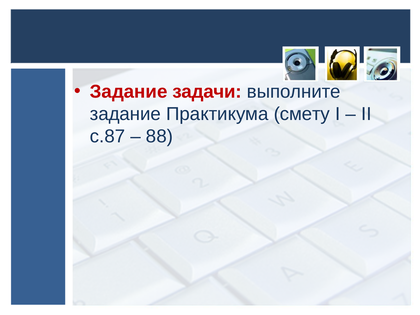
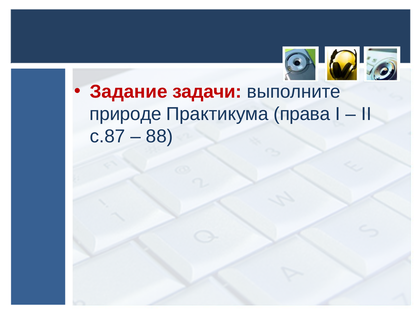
задание at (125, 114): задание -> природе
смету: смету -> права
